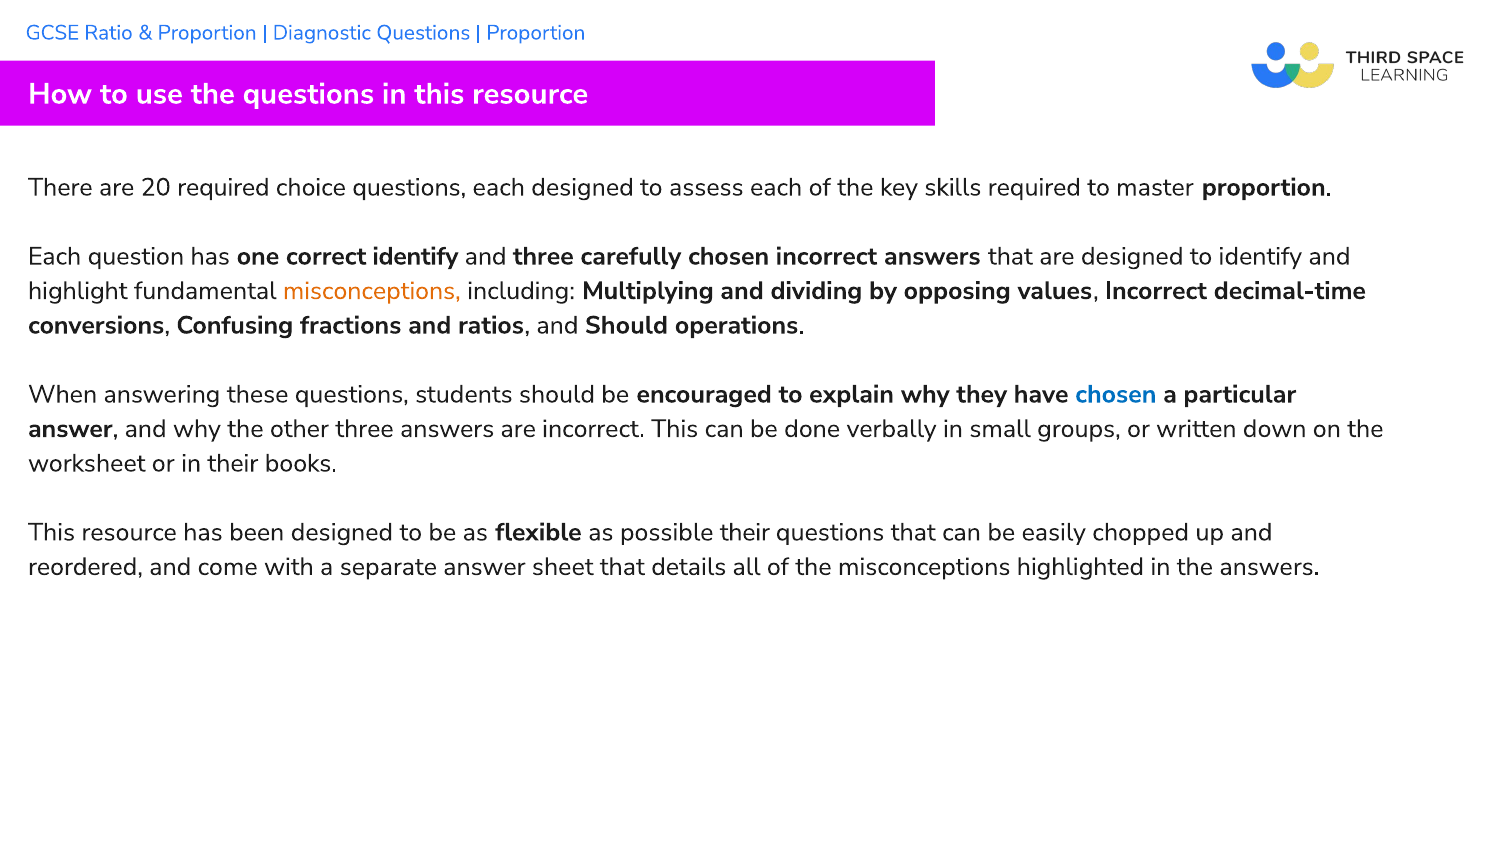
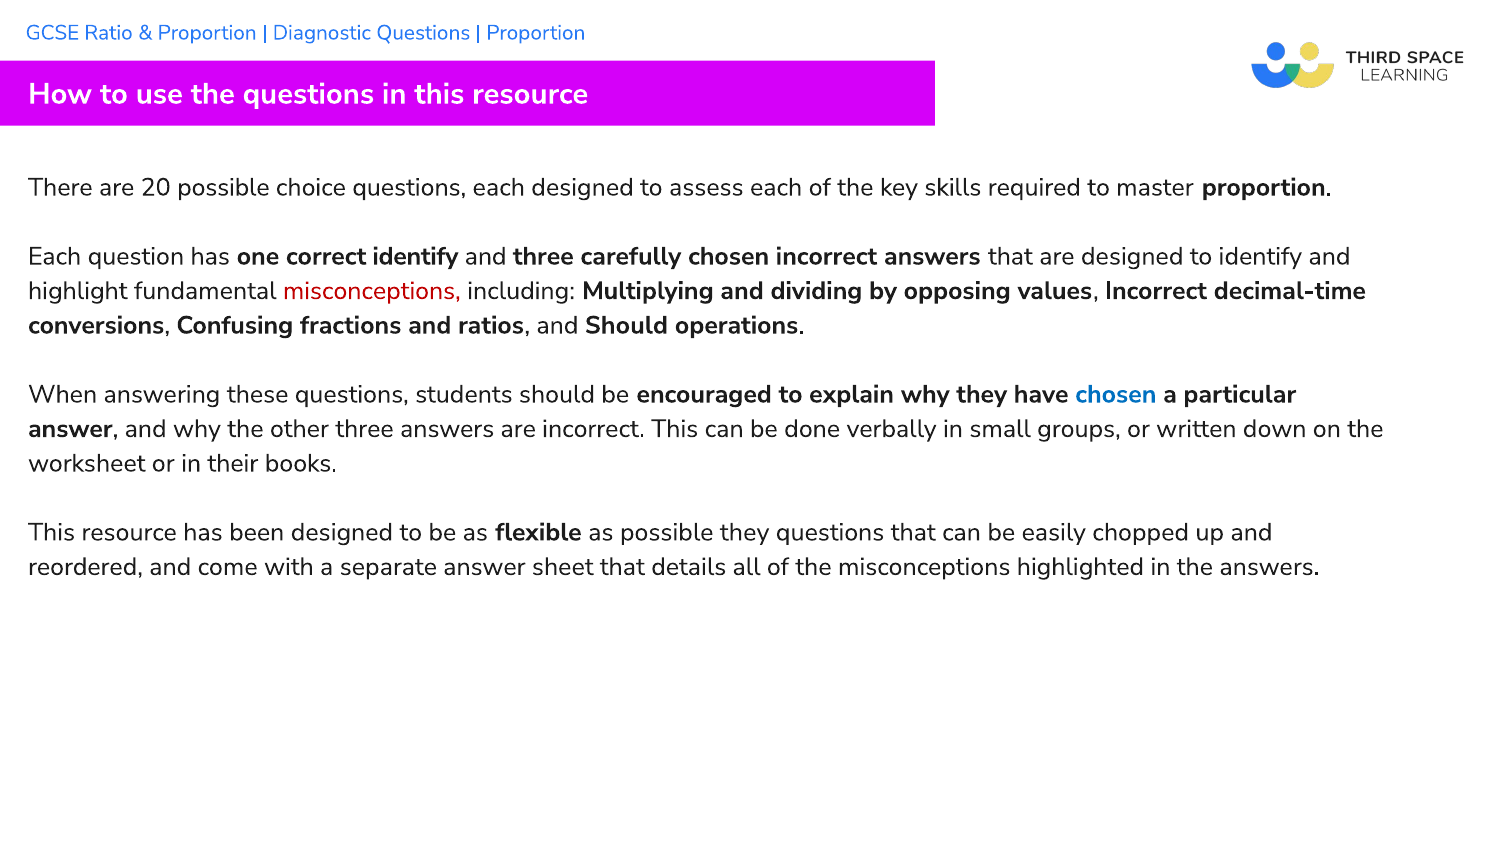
20 required: required -> possible
misconceptions at (372, 291) colour: orange -> red
possible their: their -> they
